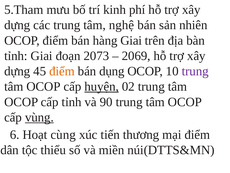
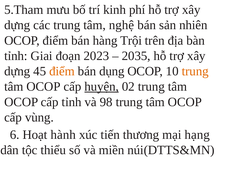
hàng Giai: Giai -> Trội
2073: 2073 -> 2023
2069: 2069 -> 2035
trung at (195, 71) colour: purple -> orange
90: 90 -> 98
vùng underline: present -> none
cùng: cùng -> hành
mại điểm: điểm -> hạng
